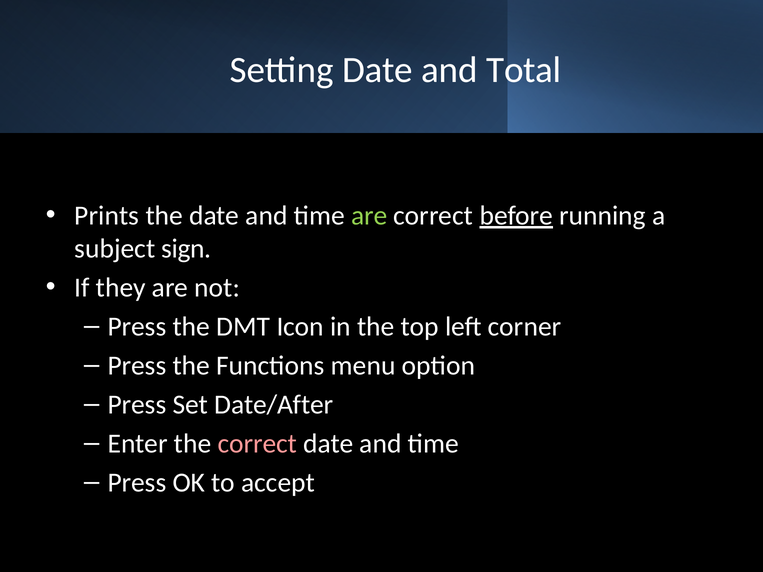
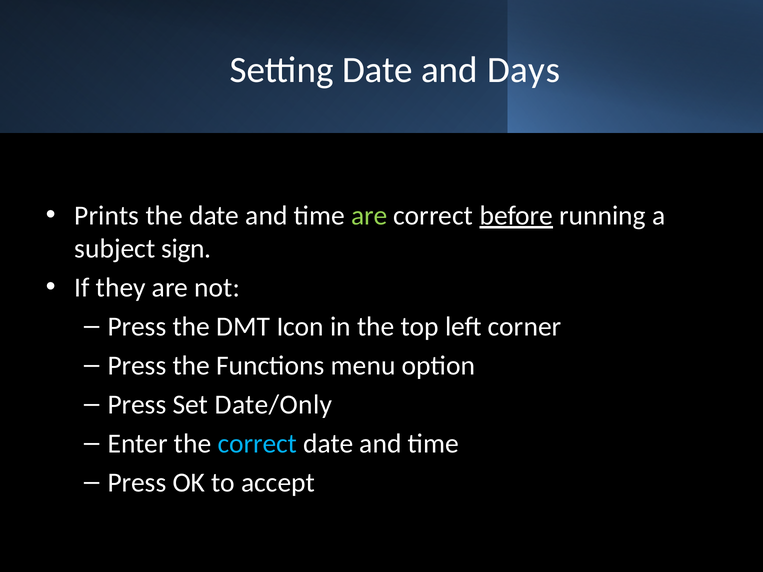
Total: Total -> Days
Date/After: Date/After -> Date/Only
correct at (257, 444) colour: pink -> light blue
